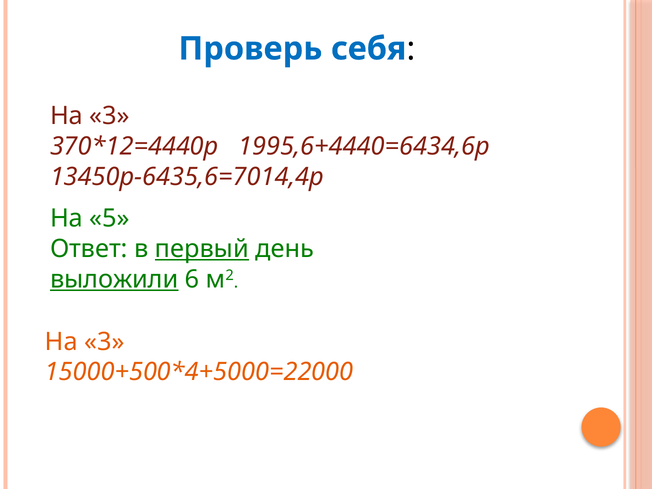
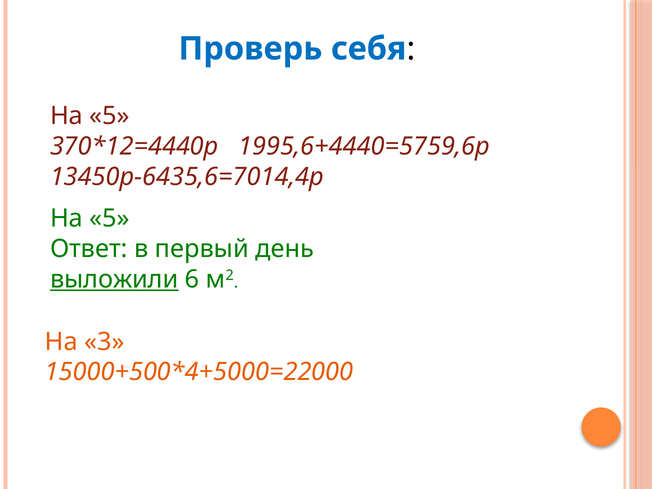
3 at (110, 116): 3 -> 5
1995,6+4440=6434,6р: 1995,6+4440=6434,6р -> 1995,6+4440=5759,6р
первый underline: present -> none
